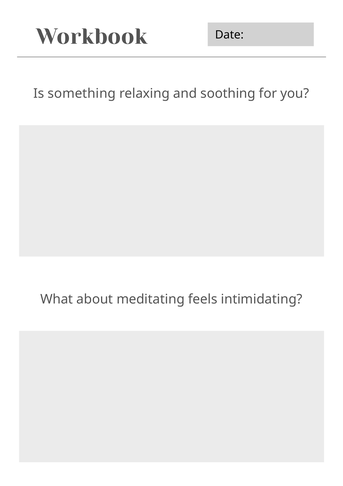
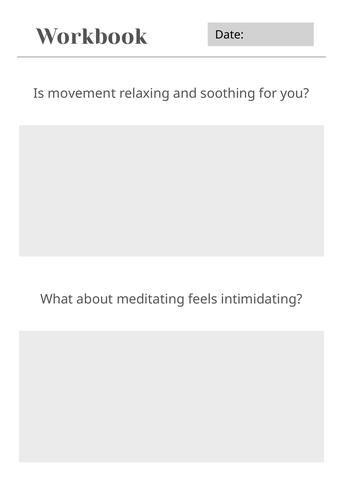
something: something -> movement
